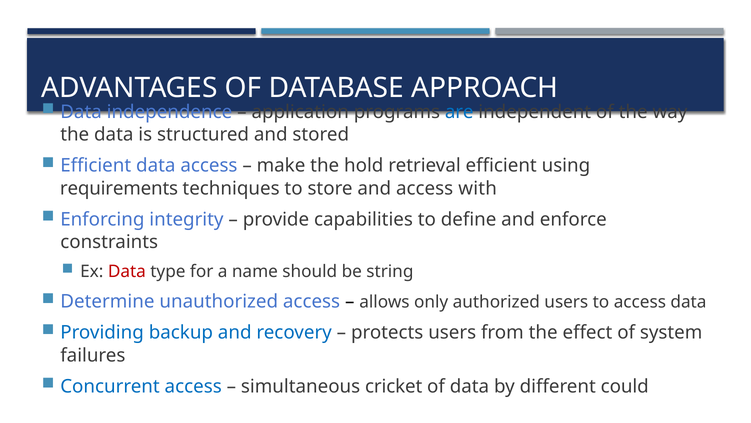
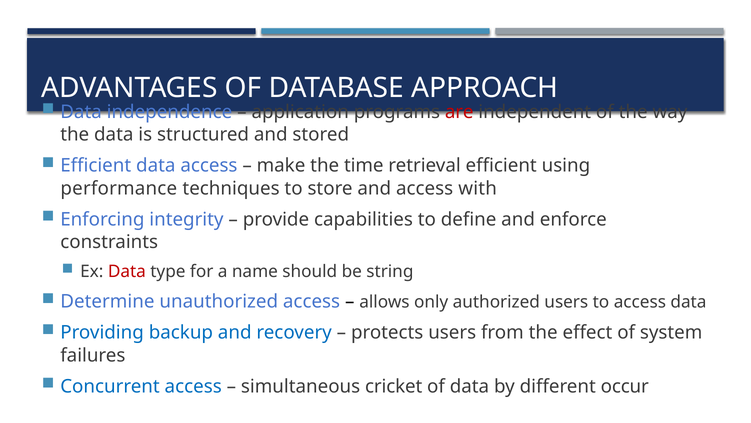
are colour: blue -> red
hold: hold -> time
requirements: requirements -> performance
could: could -> occur
